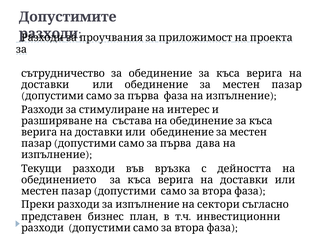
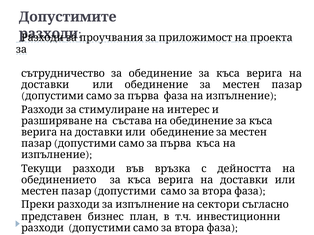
първа дава: дава -> къса
